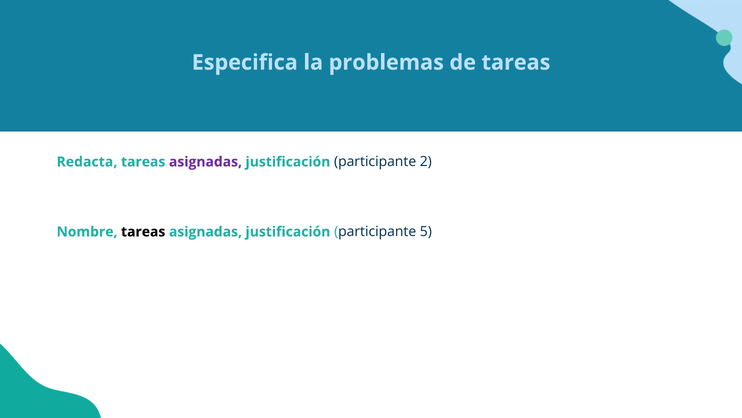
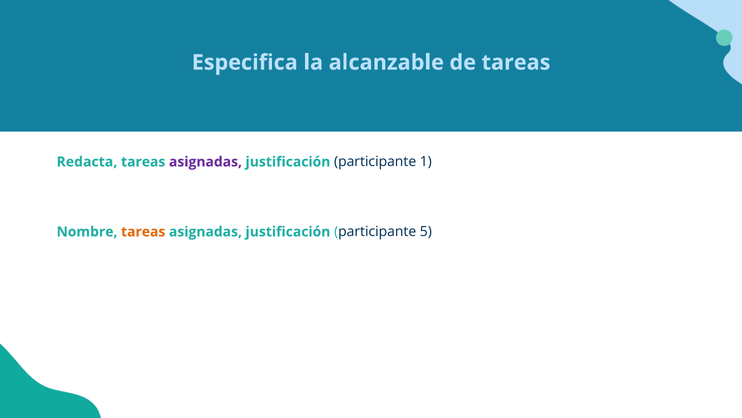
problemas: problemas -> alcanzable
2: 2 -> 1
tareas at (143, 231) colour: black -> orange
